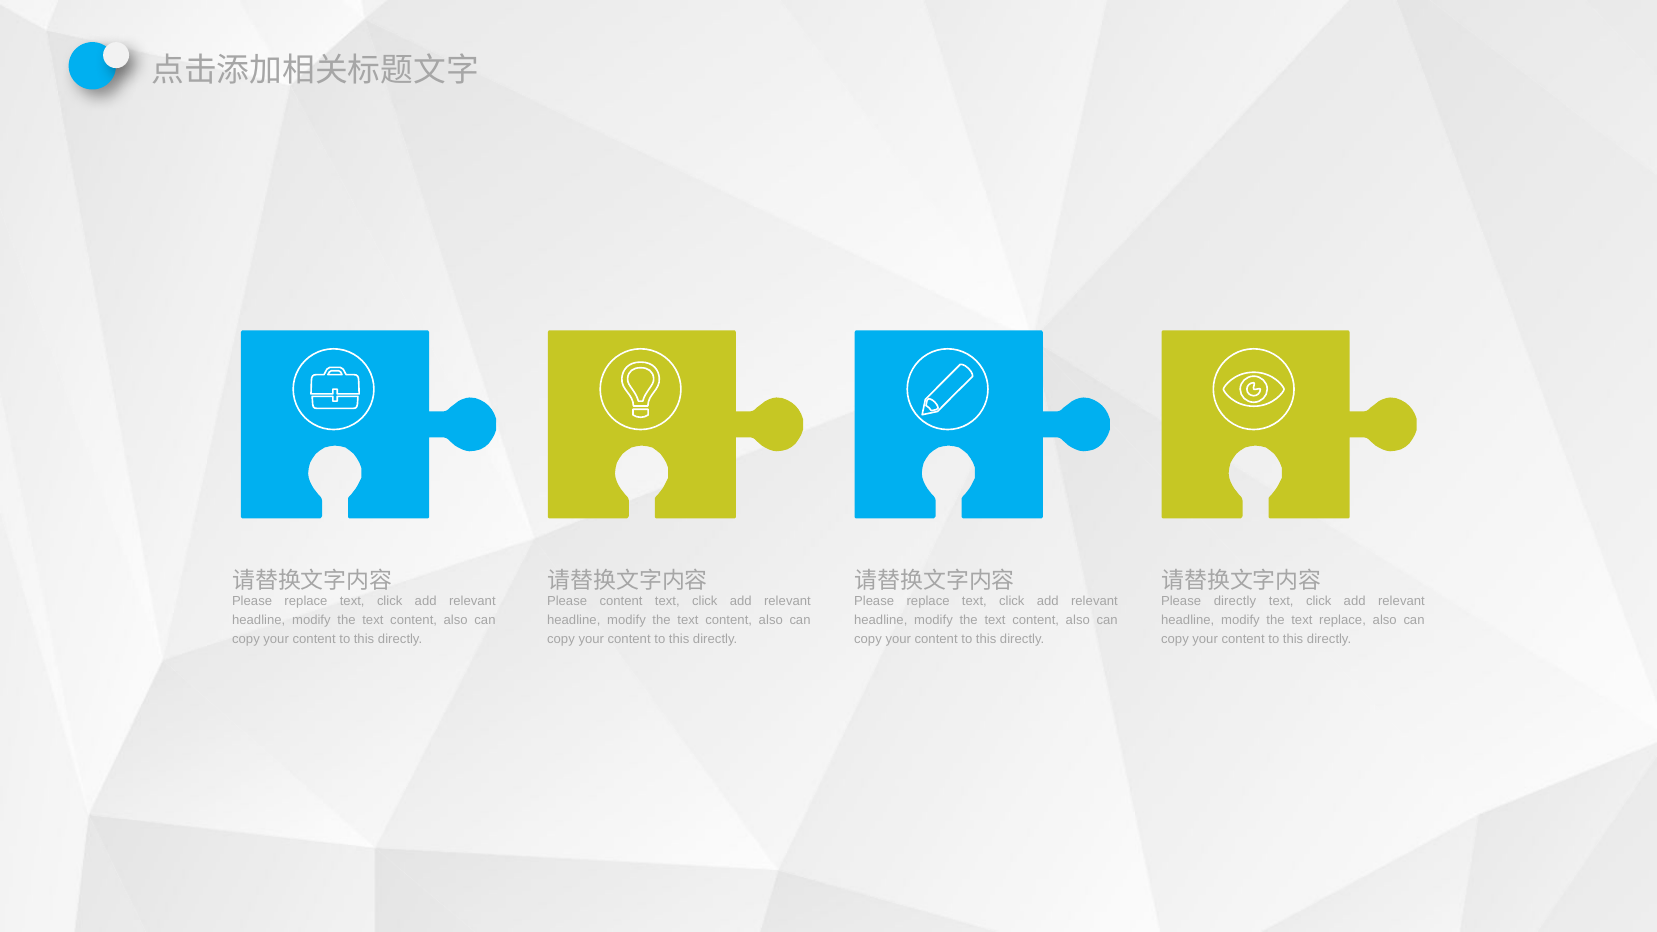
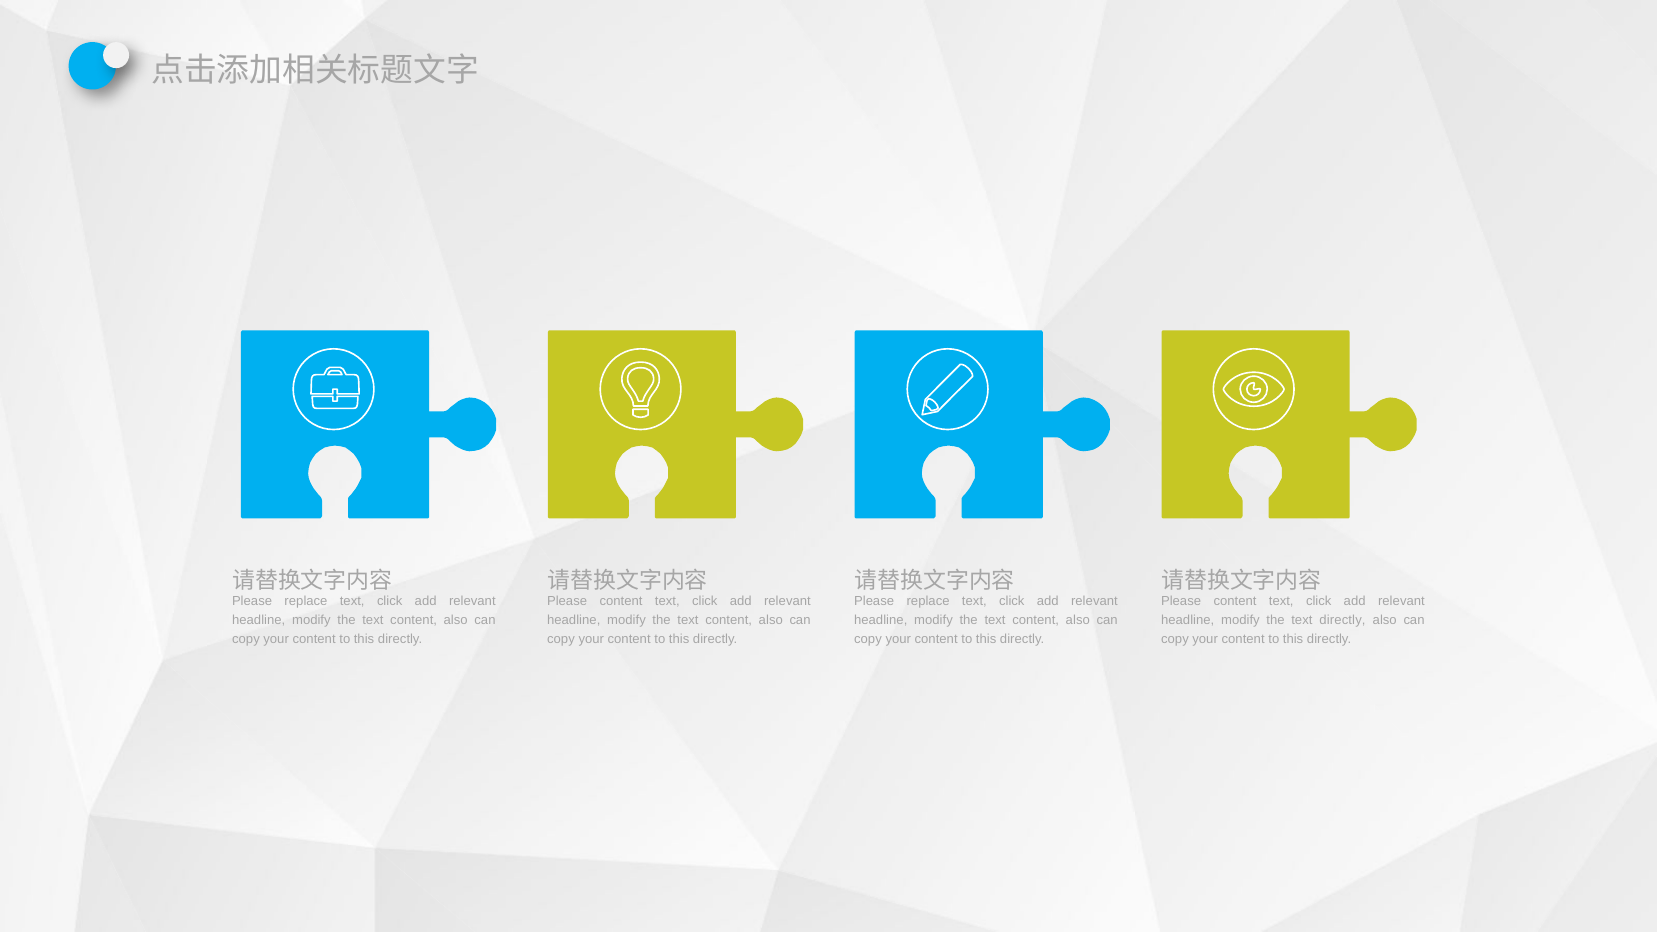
directly at (1235, 602): directly -> content
text replace: replace -> directly
